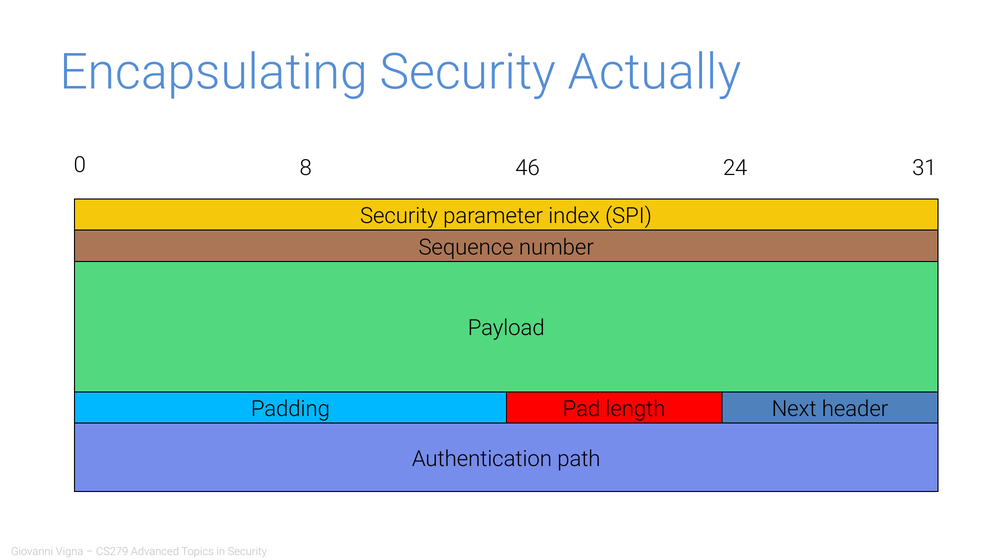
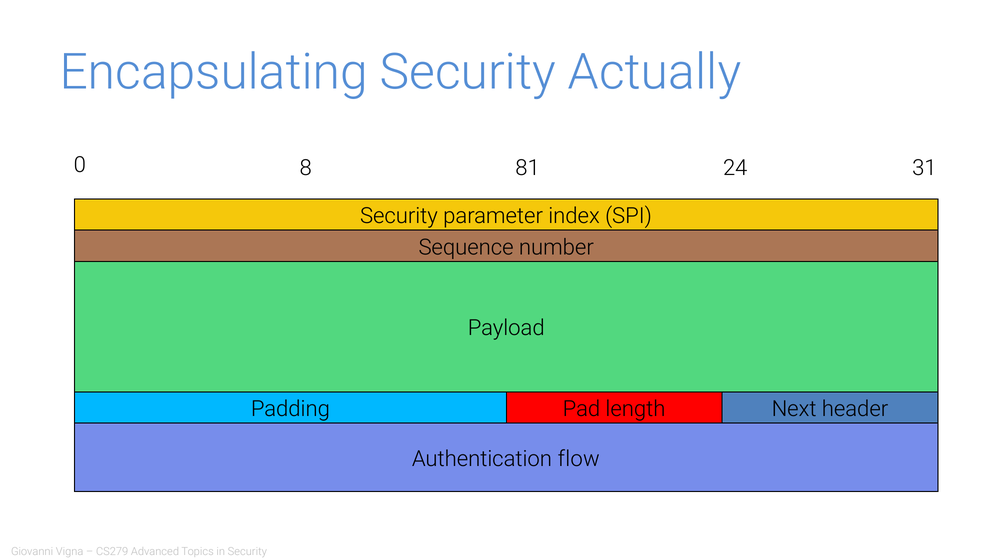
46: 46 -> 81
path: path -> flow
